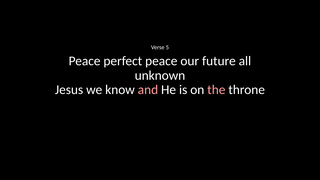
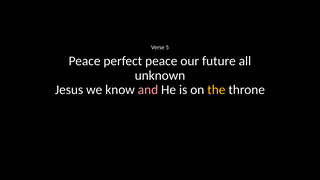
the colour: pink -> yellow
